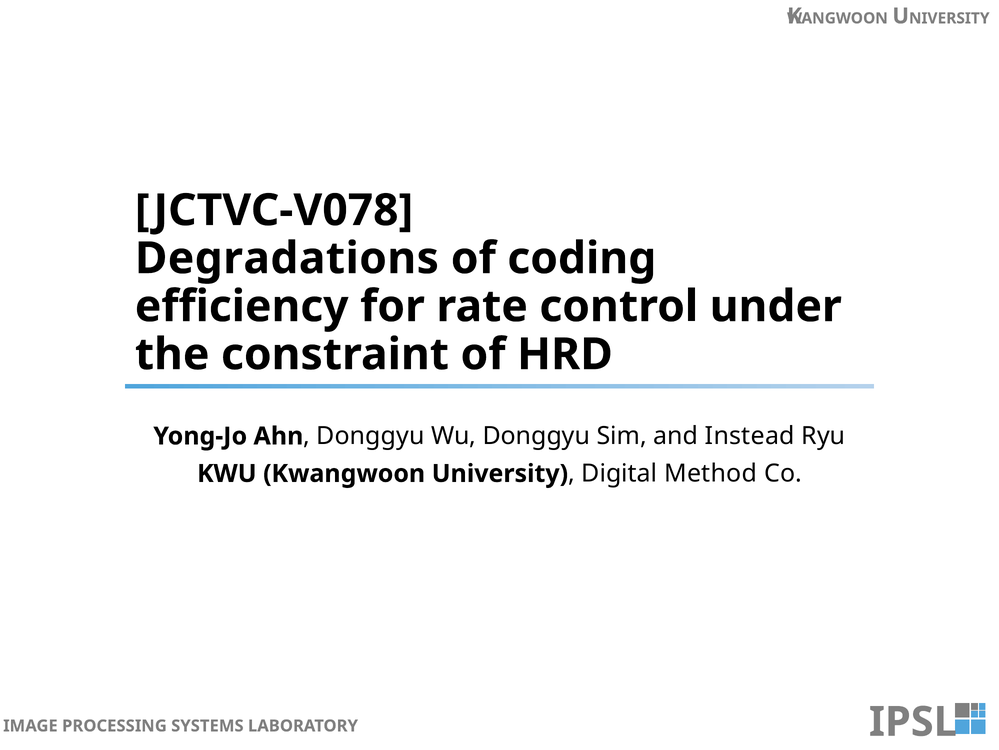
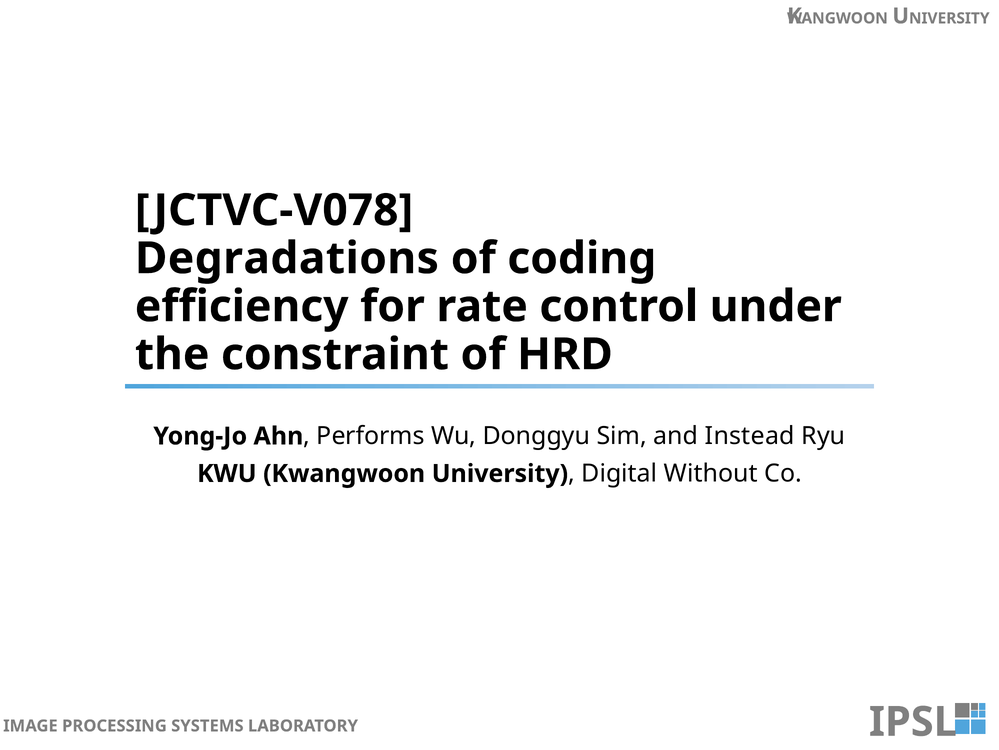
Donggyu at (370, 436): Donggyu -> Performs
Method: Method -> Without
